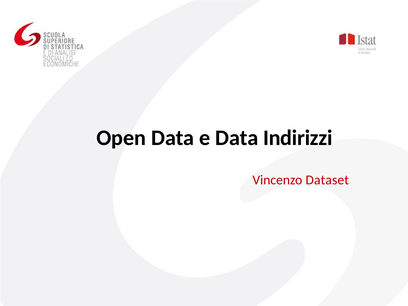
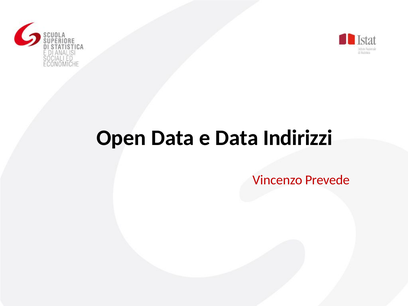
Dataset: Dataset -> Prevede
